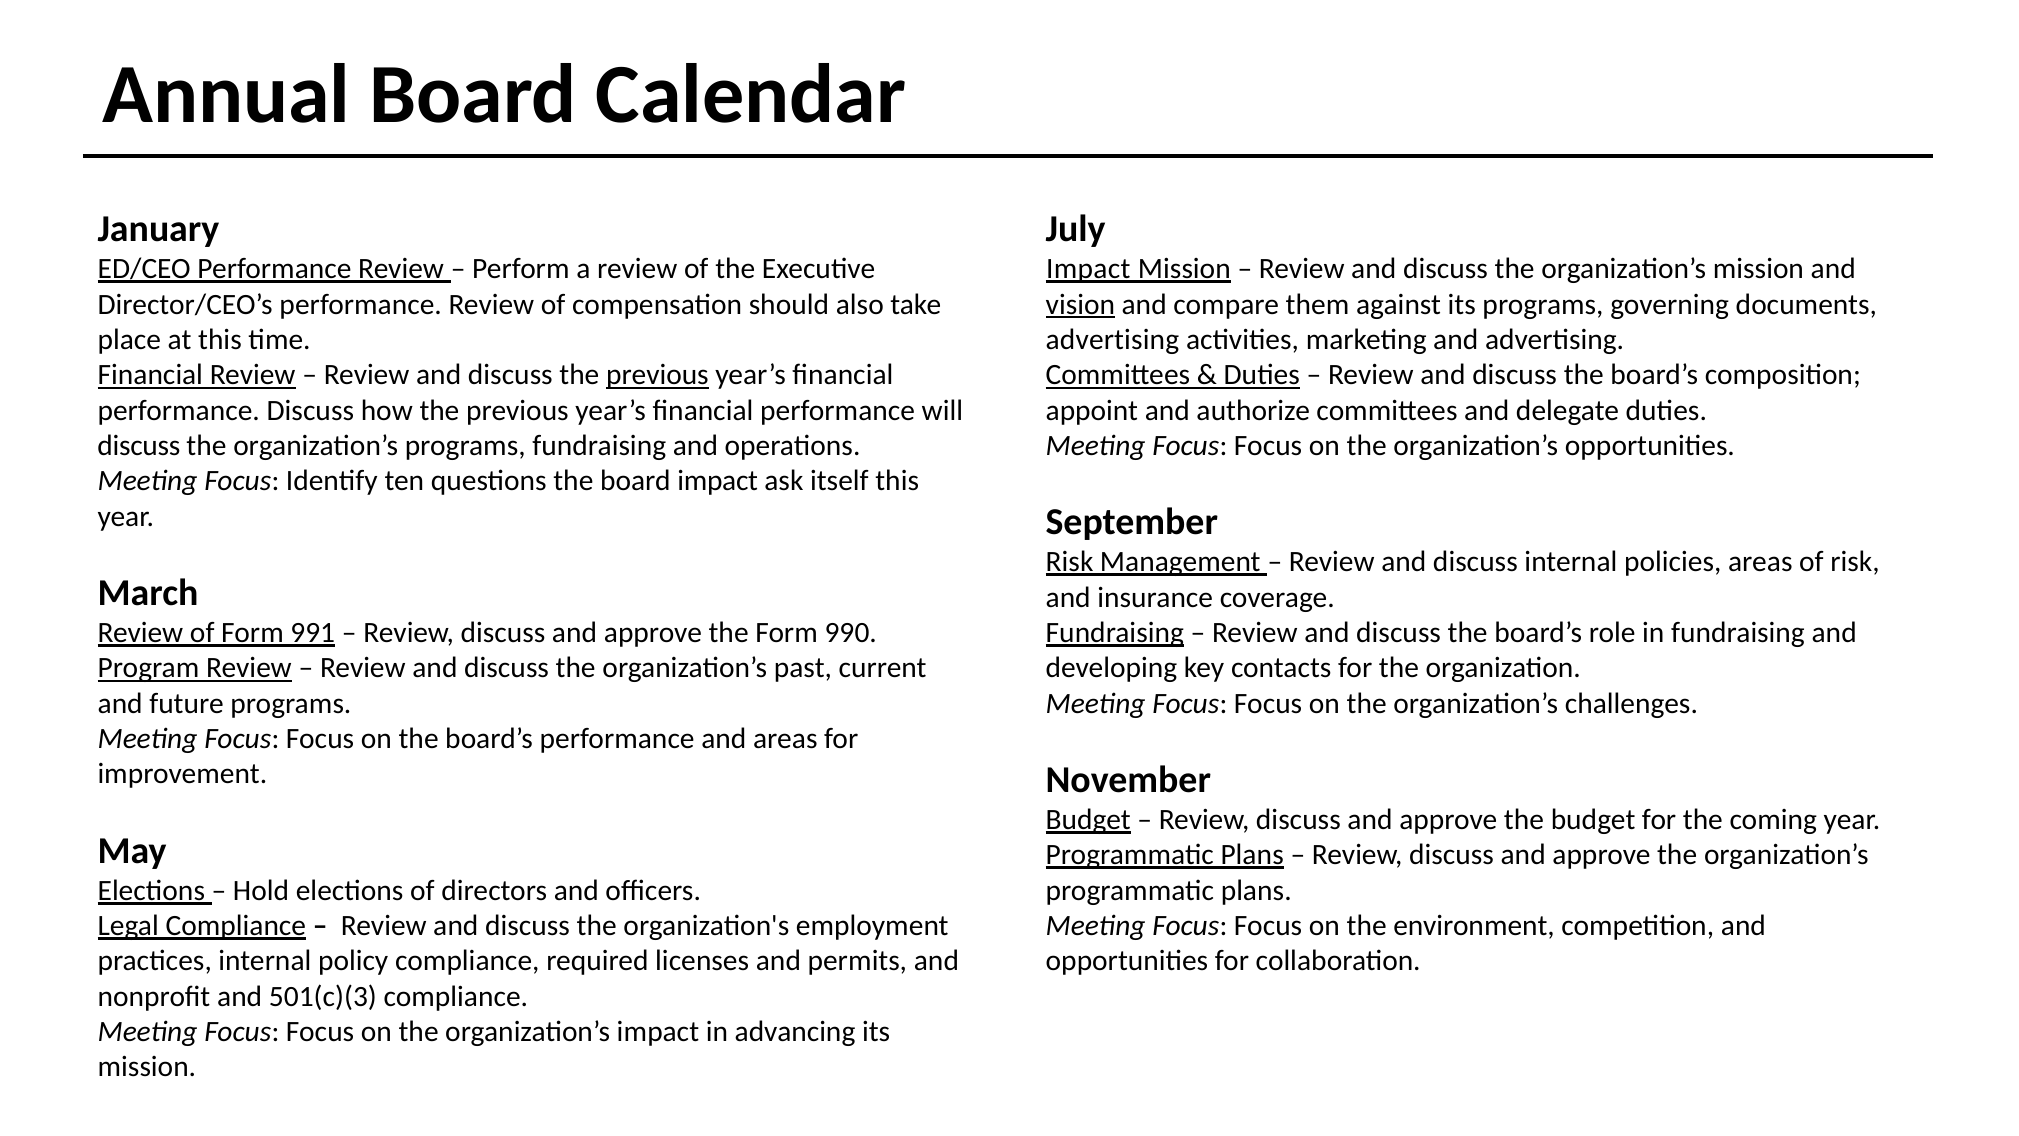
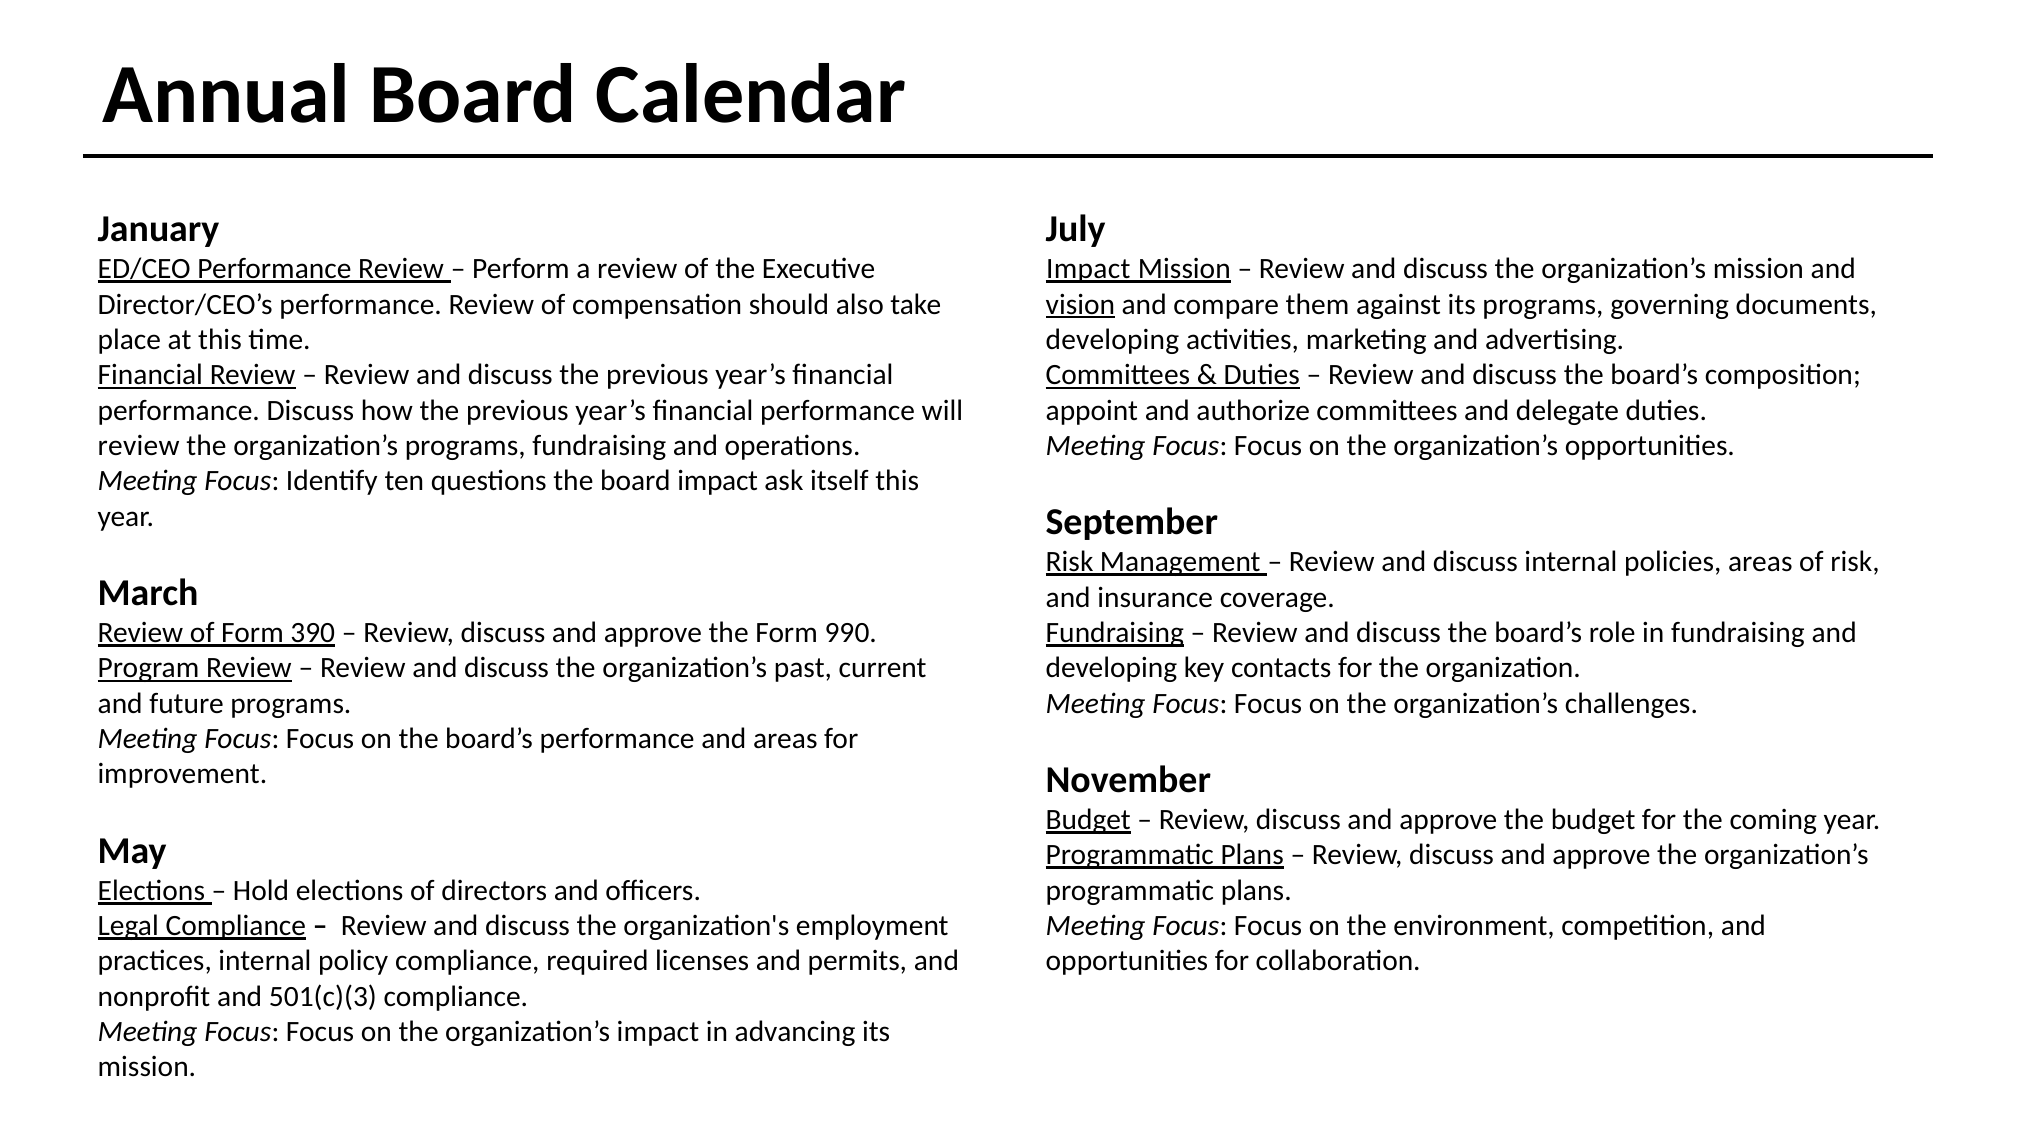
advertising at (1112, 340): advertising -> developing
previous at (657, 375) underline: present -> none
discuss at (139, 446): discuss -> review
991: 991 -> 390
